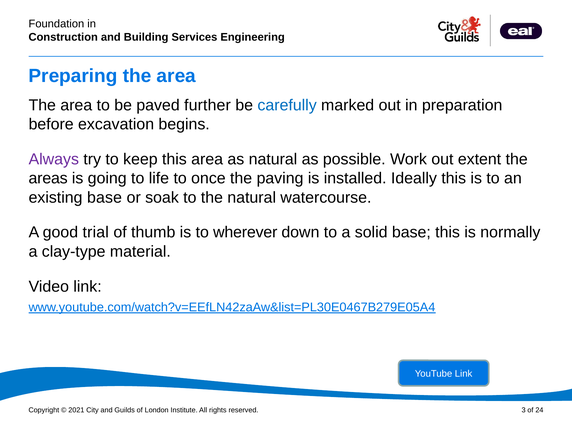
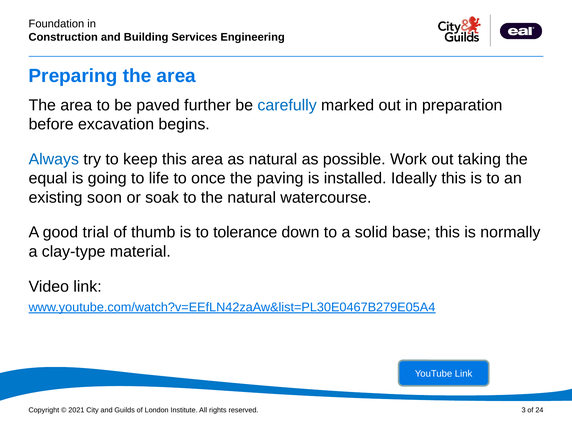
Always colour: purple -> blue
extent: extent -> taking
areas: areas -> equal
existing base: base -> soon
wherever: wherever -> tolerance
